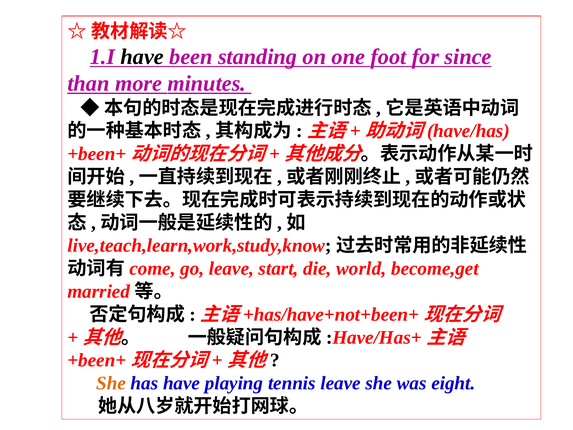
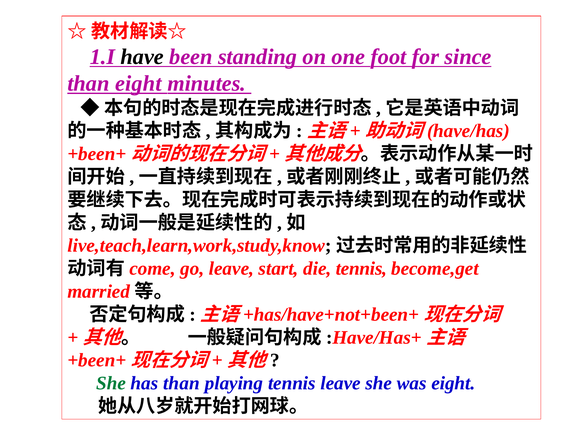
than more: more -> eight
die world: world -> tennis
She at (111, 383) colour: orange -> green
has have: have -> than
